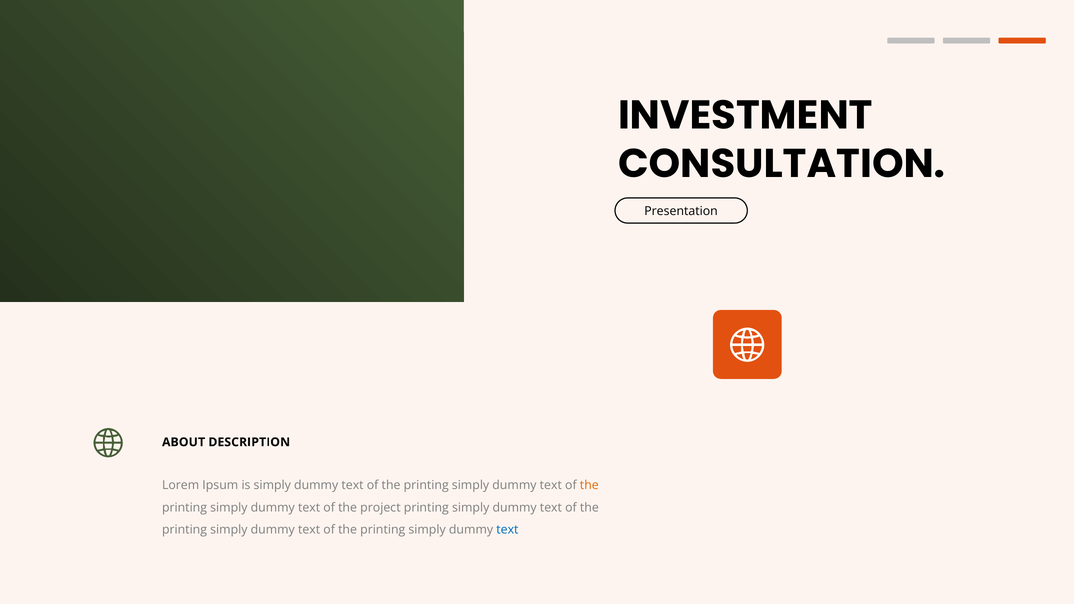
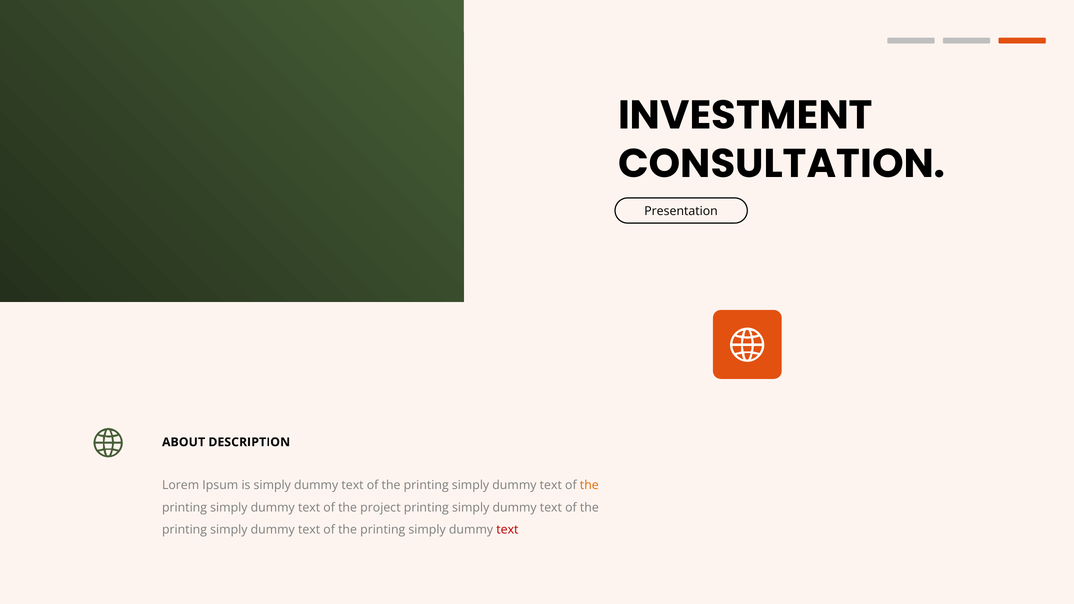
text at (507, 530) colour: blue -> red
